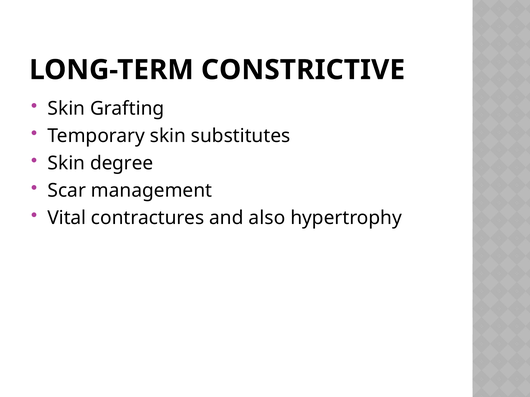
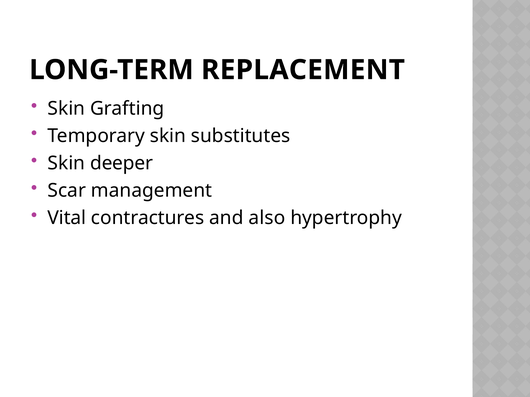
CONSTRICTIVE: CONSTRICTIVE -> REPLACEMENT
degree: degree -> deeper
